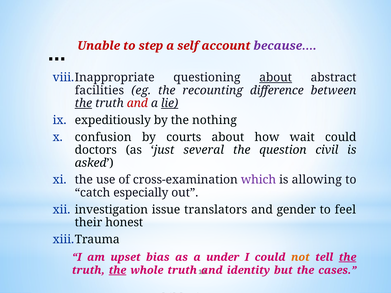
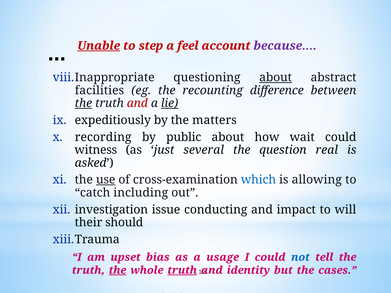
Unable underline: none -> present
self: self -> feel
nothing: nothing -> matters
confusion: confusion -> recording
courts: courts -> public
doctors at (96, 150): doctors -> witness
civil: civil -> real
use underline: none -> present
which colour: purple -> blue
especially: especially -> including
translators: translators -> conducting
gender: gender -> impact
feel: feel -> will
honest: honest -> should
under: under -> usage
not colour: orange -> blue
the at (348, 257) underline: present -> none
truth at (182, 270) underline: none -> present
